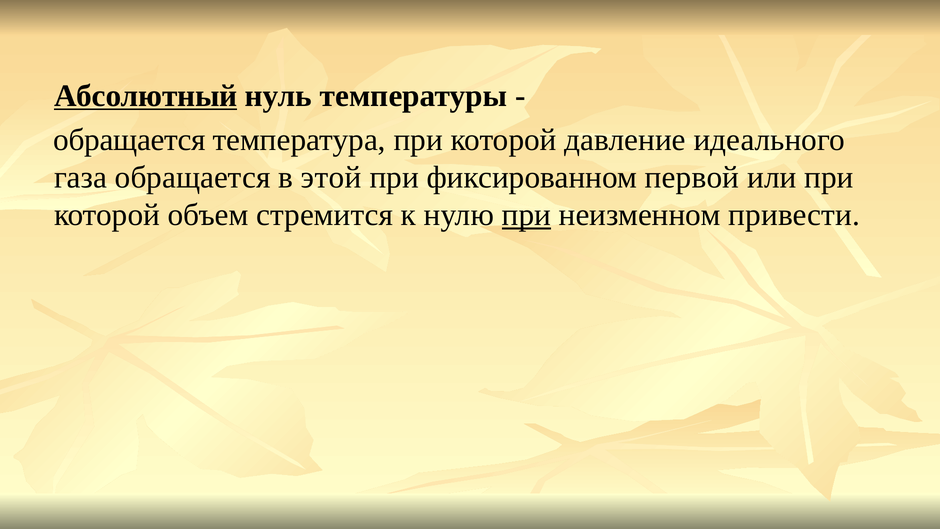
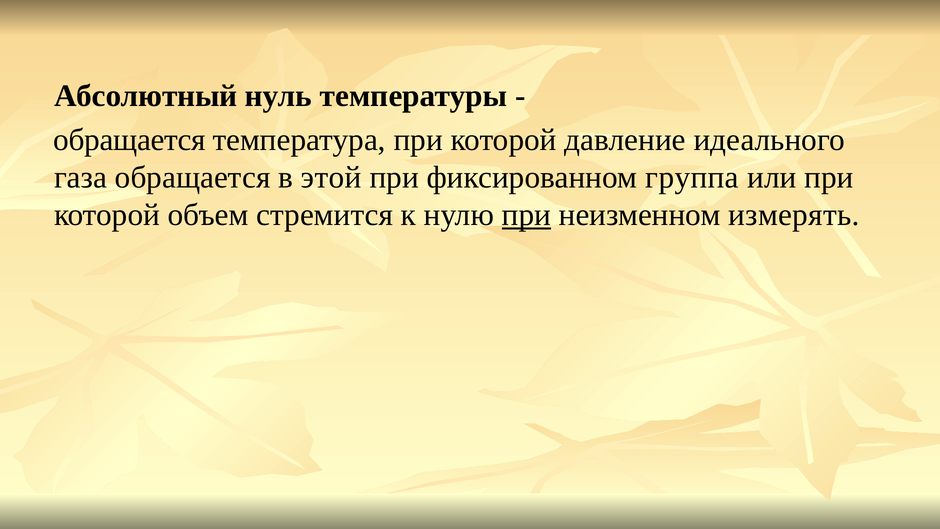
Абсолютный underline: present -> none
первой: первой -> группа
привести: привести -> измерять
